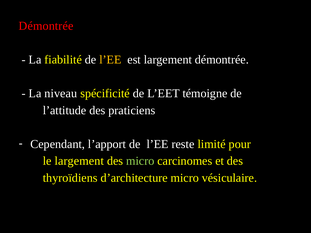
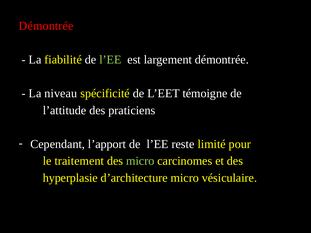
l’EE at (110, 60) colour: yellow -> light green
le largement: largement -> traitement
thyroïdiens: thyroïdiens -> hyperplasie
